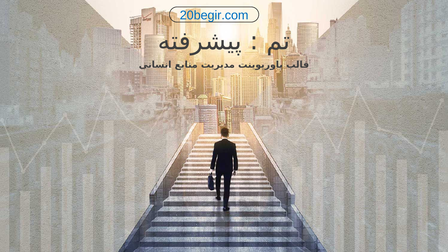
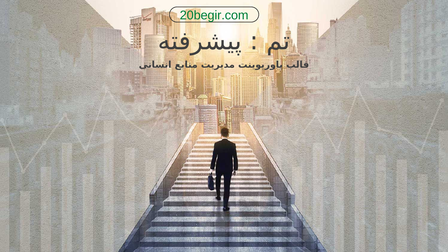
20begir.com colour: blue -> green
